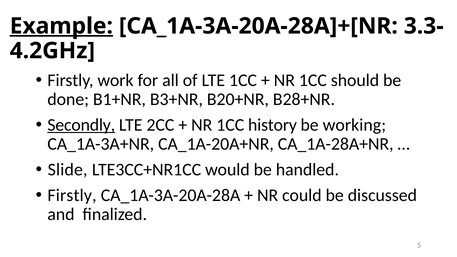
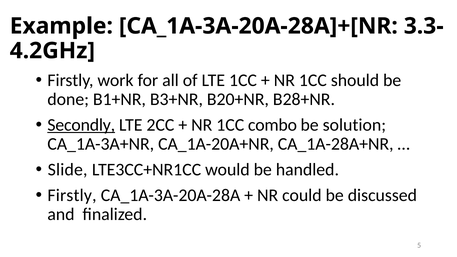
Example underline: present -> none
history: history -> combo
working: working -> solution
